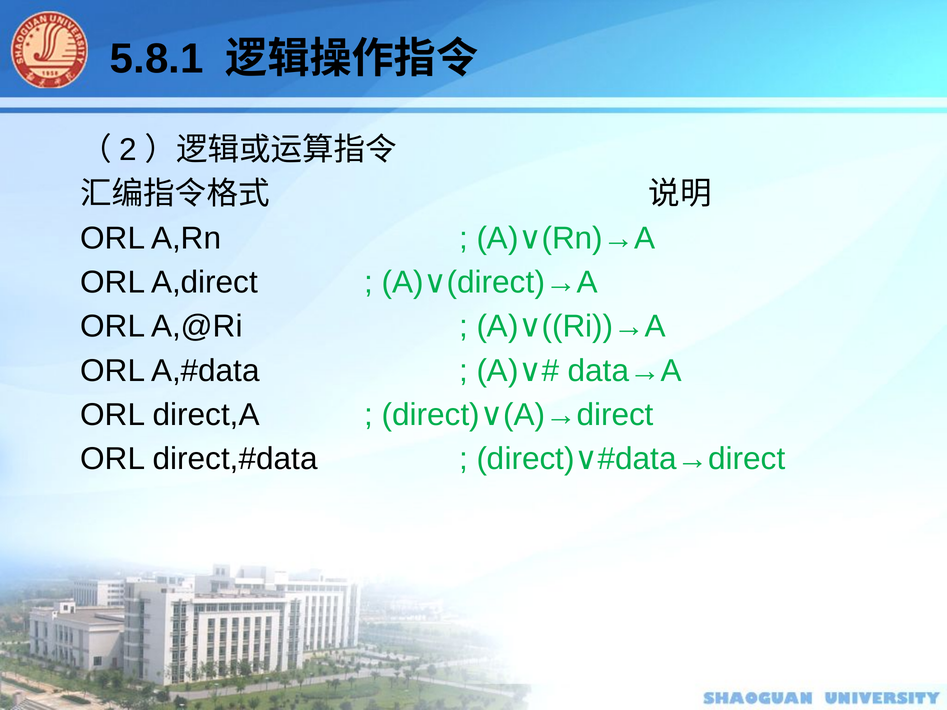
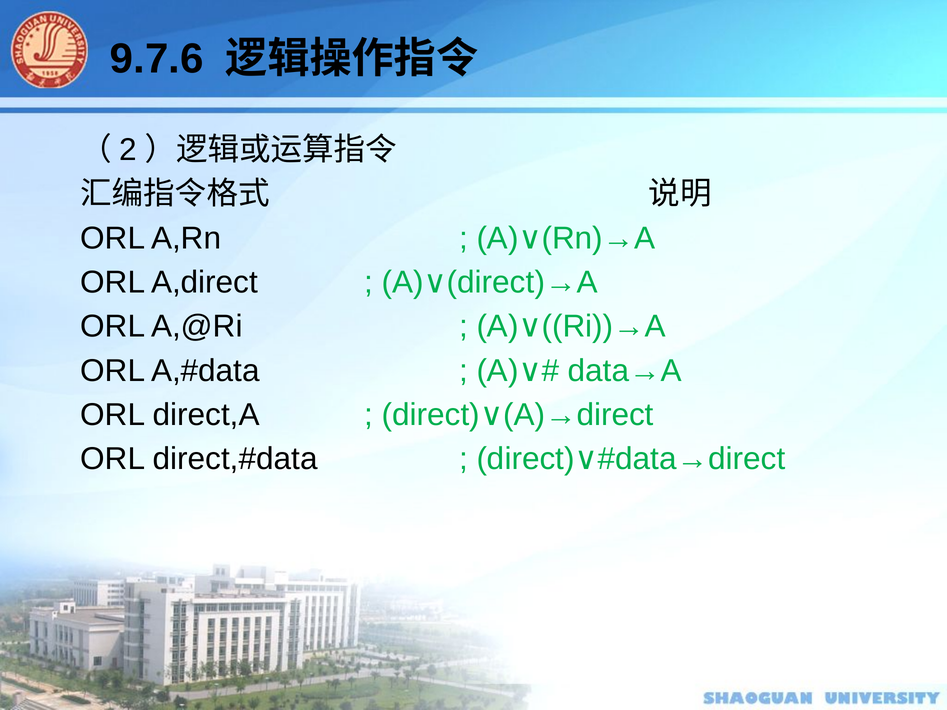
5.8.1: 5.8.1 -> 9.7.6
